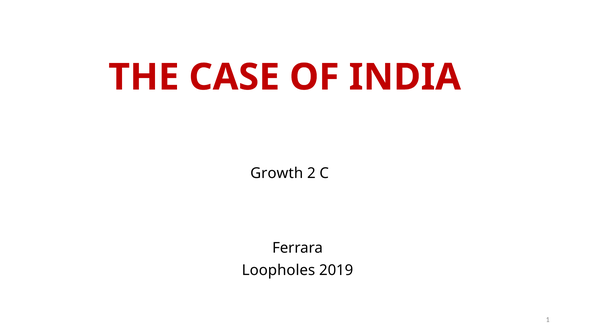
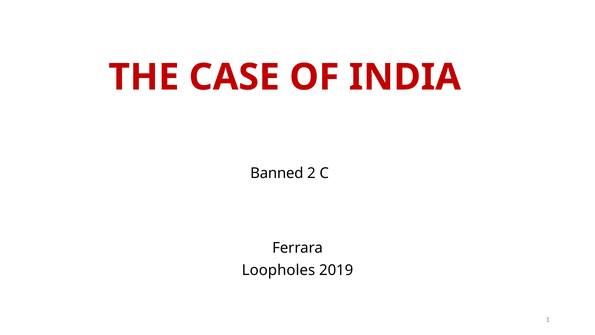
Growth: Growth -> Banned
